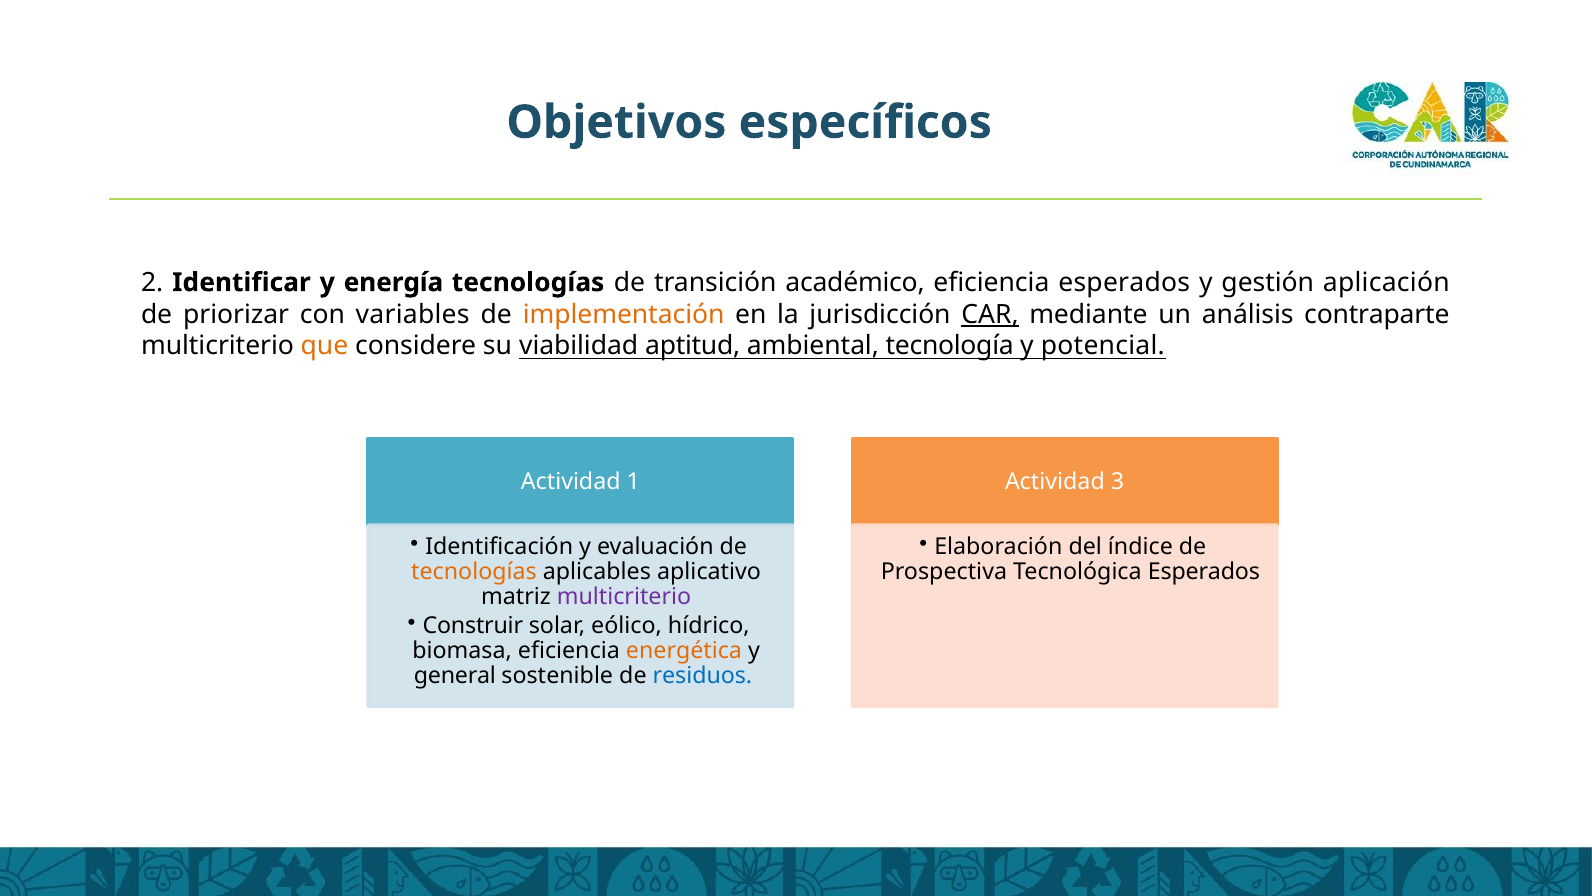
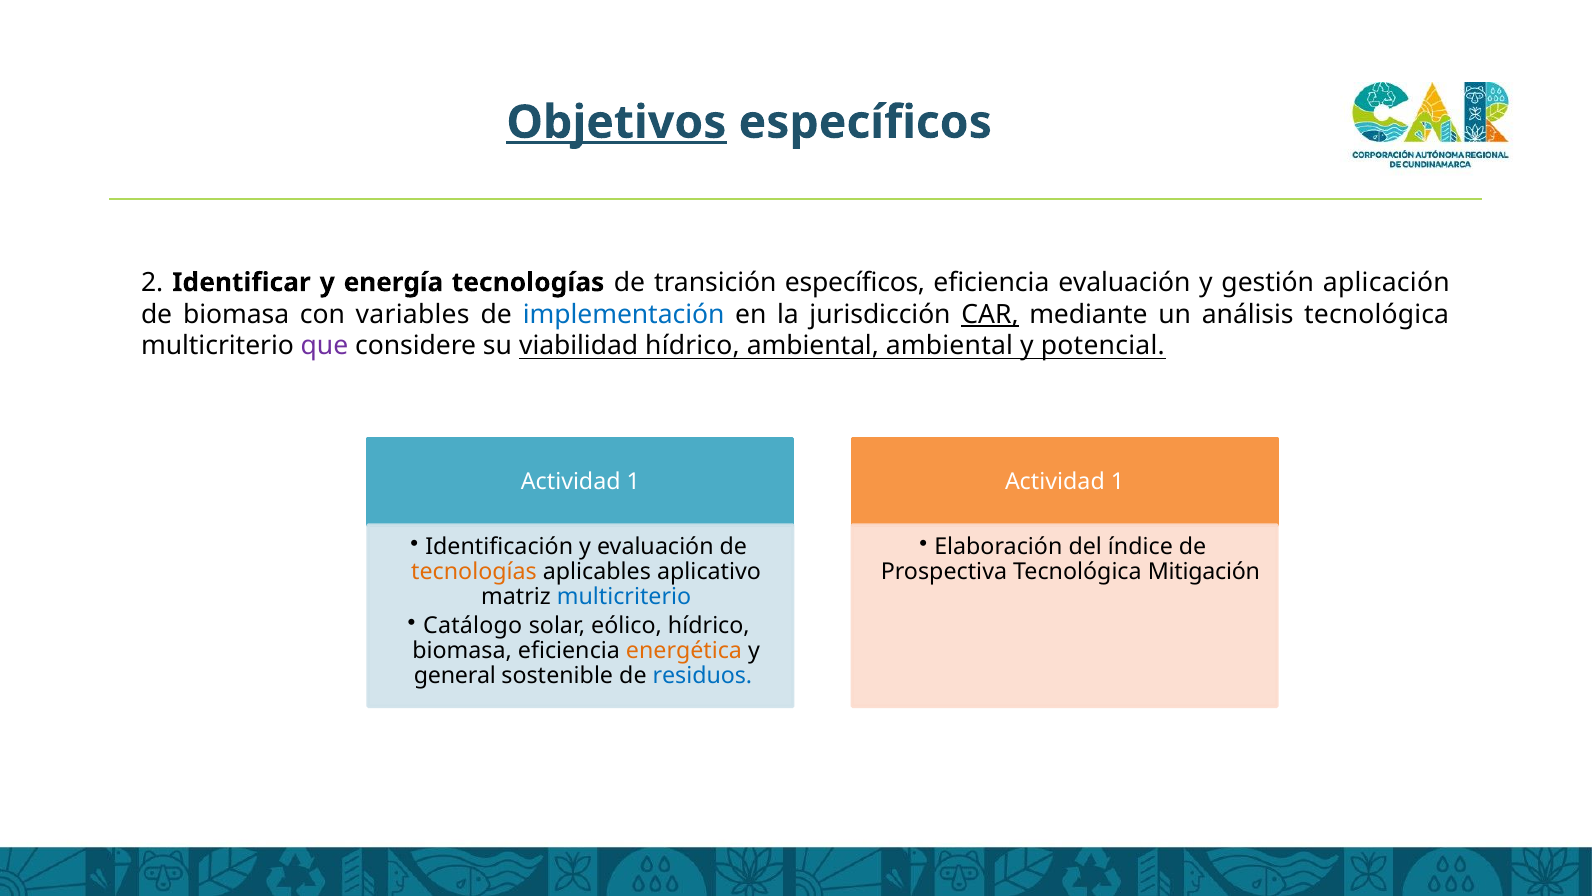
Objetivos underline: none -> present
transición académico: académico -> específicos
eficiencia esperados: esperados -> evaluación
de priorizar: priorizar -> biomasa
implementación colour: orange -> blue
análisis contraparte: contraparte -> tecnológica
que colour: orange -> purple
viabilidad aptitud: aptitud -> hídrico
ambiental tecnología: tecnología -> ambiental
3 at (1117, 481): 3 -> 1
Esperados at (1204, 572): Esperados -> Mitigación
multicriterio at (624, 597) colour: purple -> blue
Construir: Construir -> Catálogo
